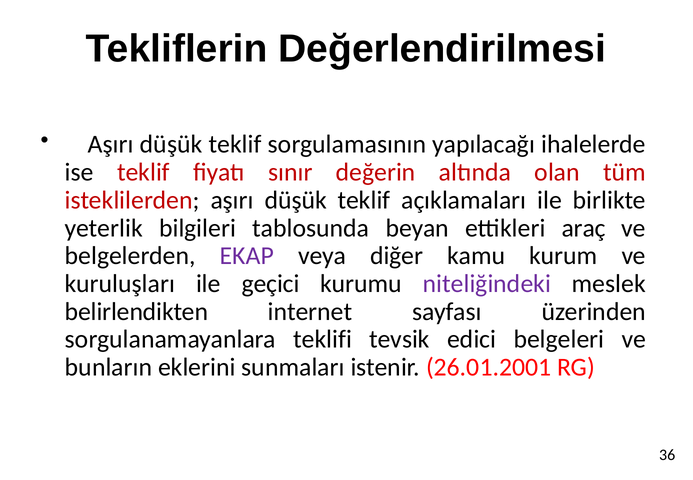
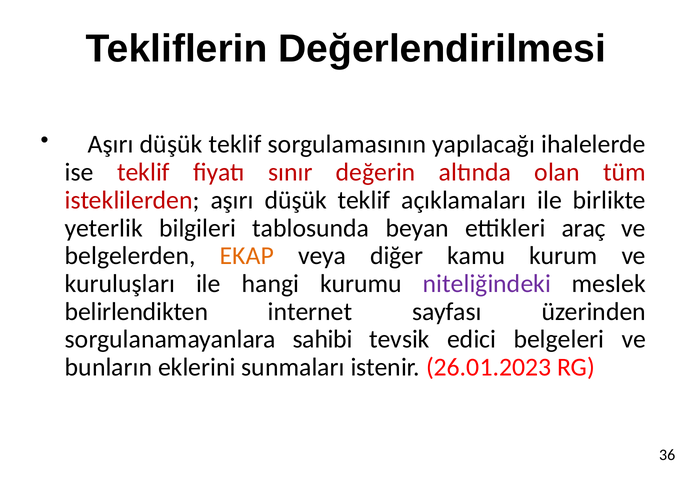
EKAP colour: purple -> orange
geçici: geçici -> hangi
teklifi: teklifi -> sahibi
26.01.2001: 26.01.2001 -> 26.01.2023
